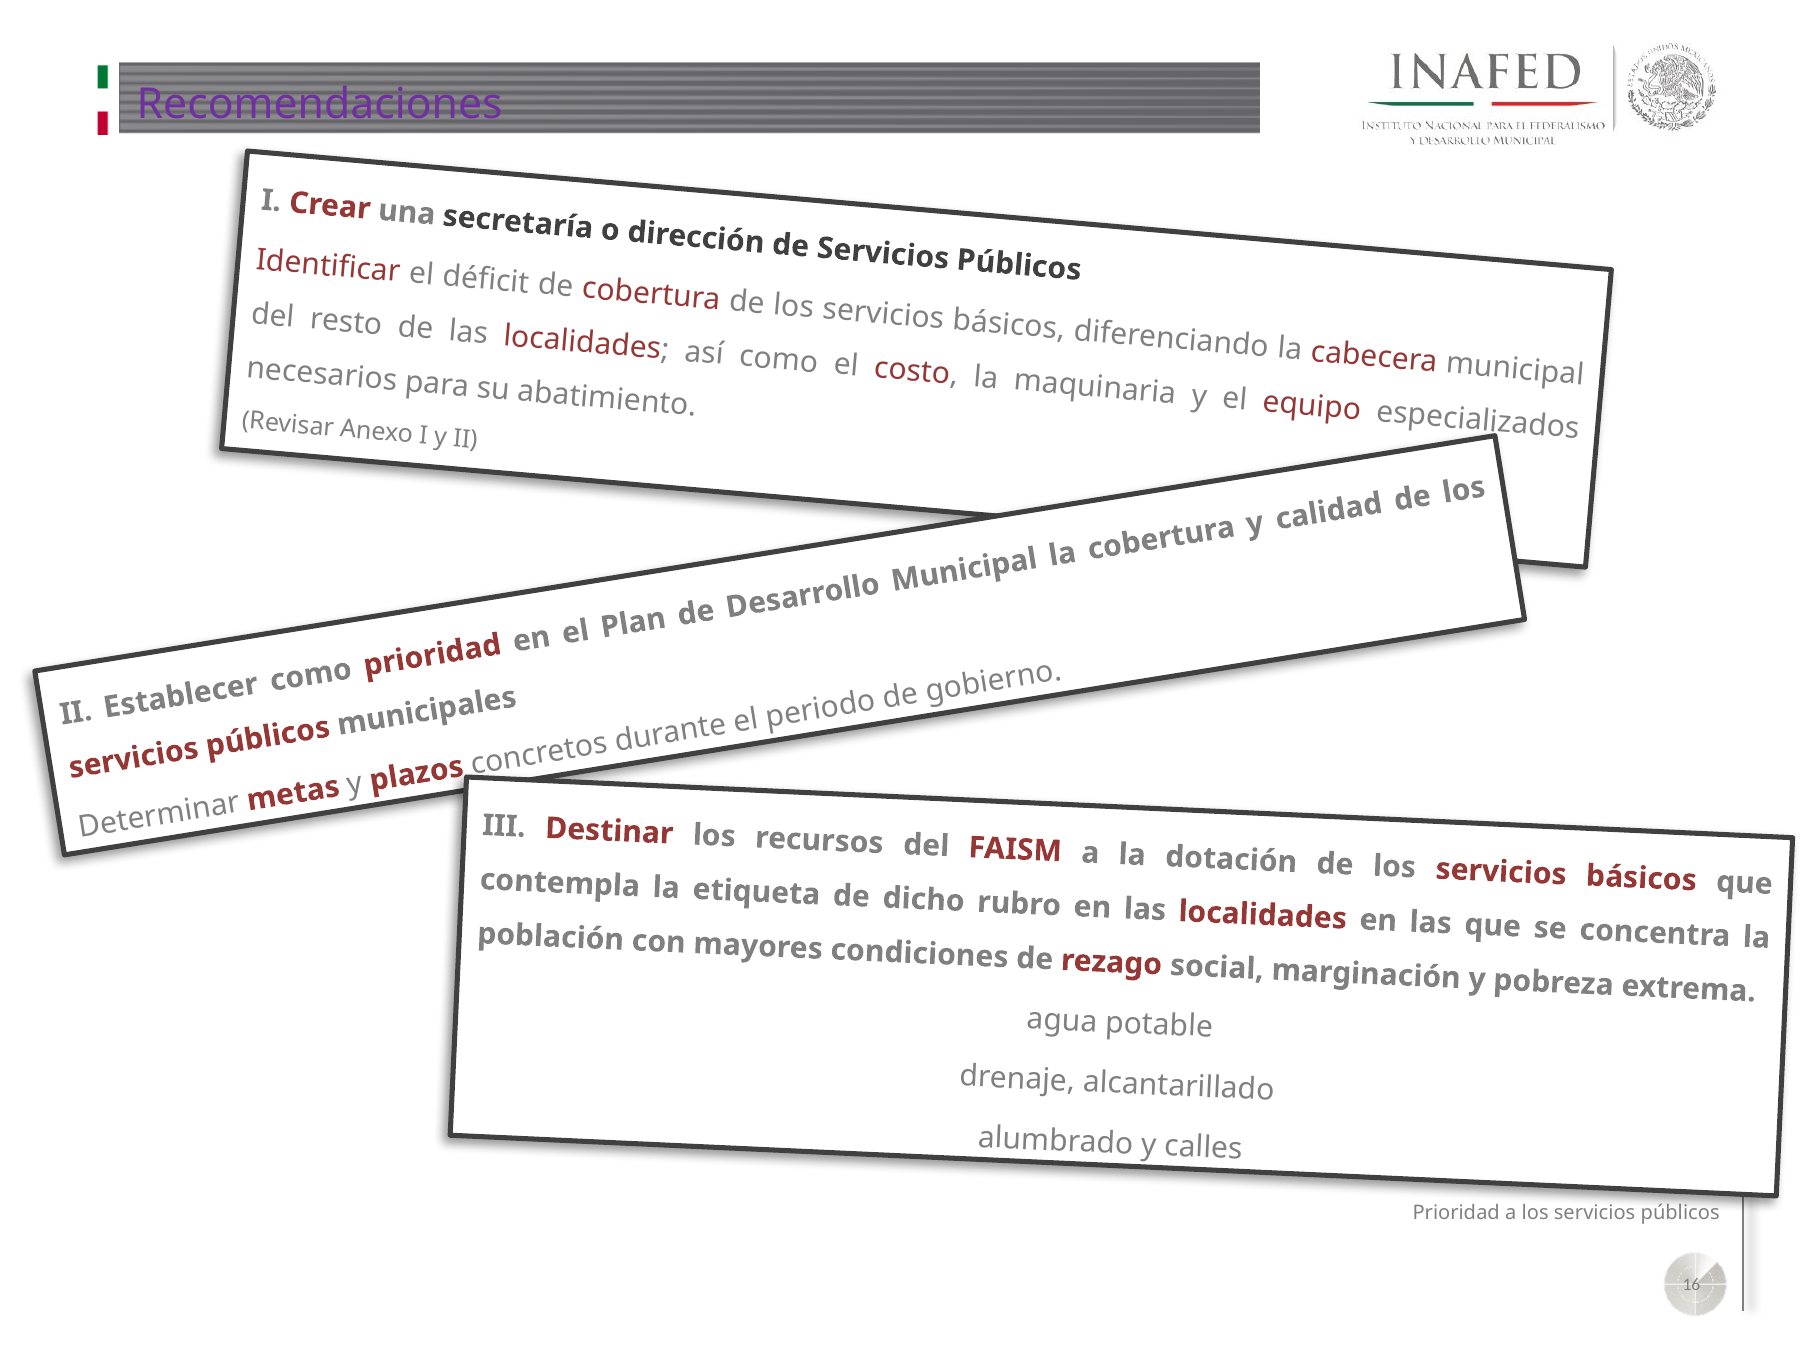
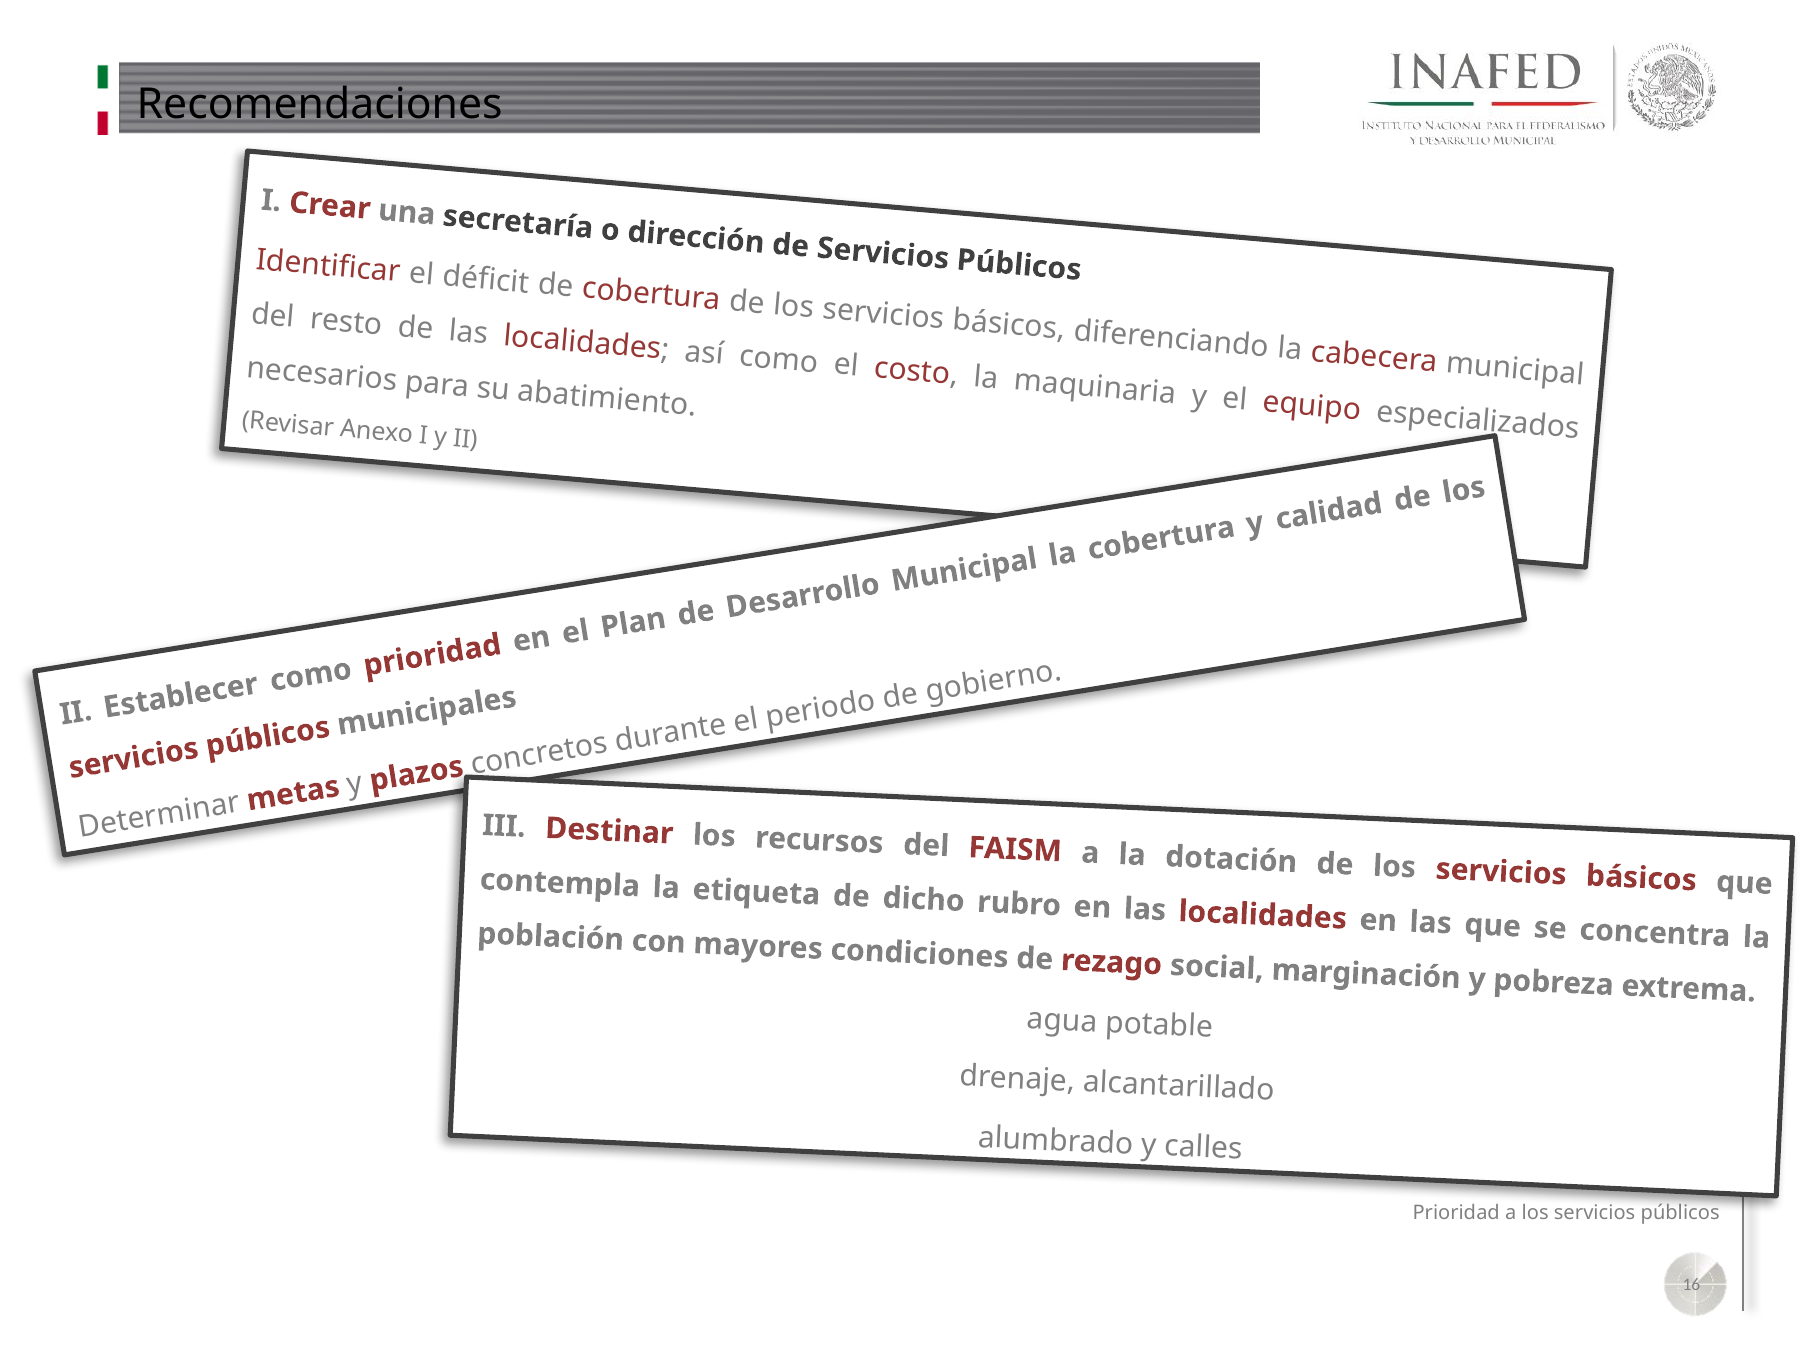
Recomendaciones colour: purple -> black
